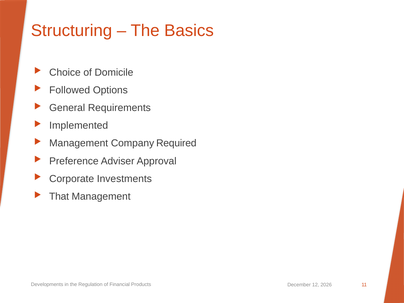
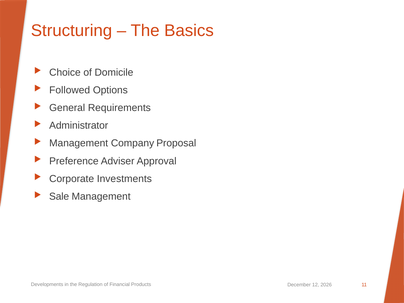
Implemented: Implemented -> Administrator
Required: Required -> Proposal
That: That -> Sale
